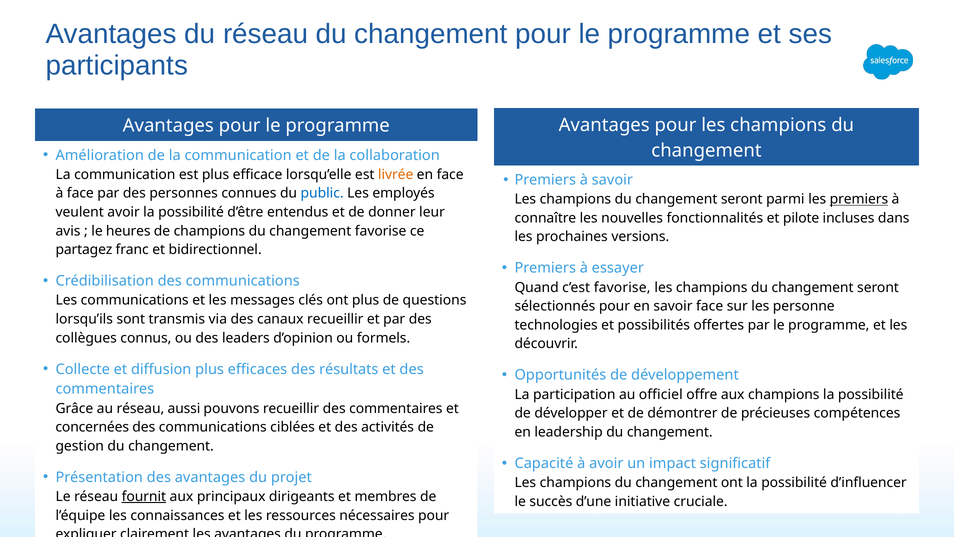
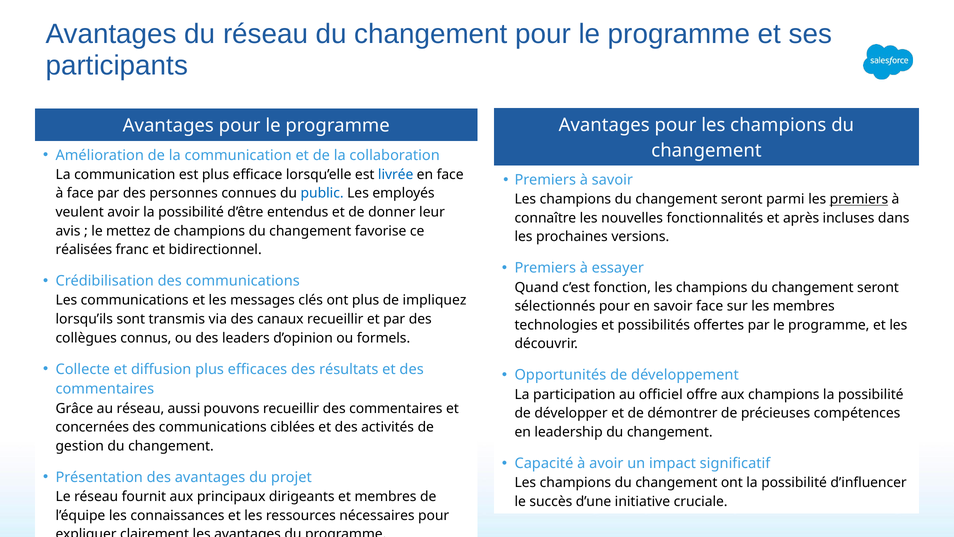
livrée colour: orange -> blue
pilote: pilote -> après
heures: heures -> mettez
partagez: partagez -> réalisées
c’est favorise: favorise -> fonction
questions: questions -> impliquez
les personne: personne -> membres
fournit underline: present -> none
